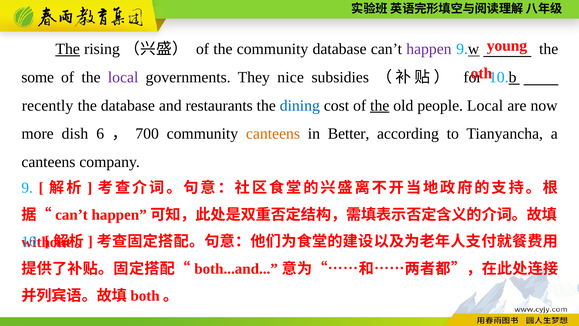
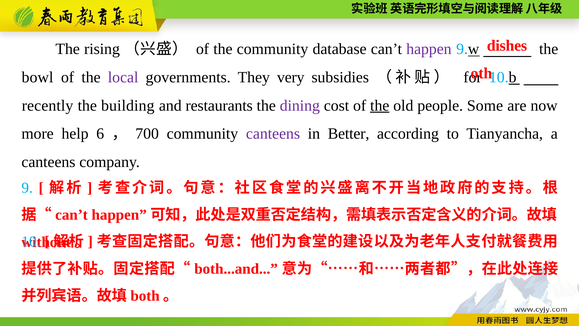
young: young -> dishes
The at (68, 49) underline: present -> none
some: some -> bowl
nice: nice -> very
the database: database -> building
dining colour: blue -> purple
people Local: Local -> Some
dish: dish -> help
canteens at (273, 134) colour: orange -> purple
